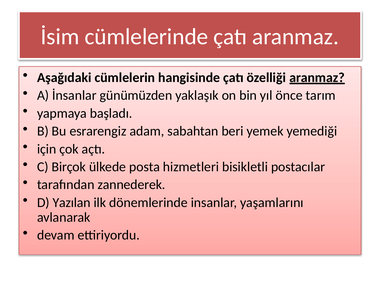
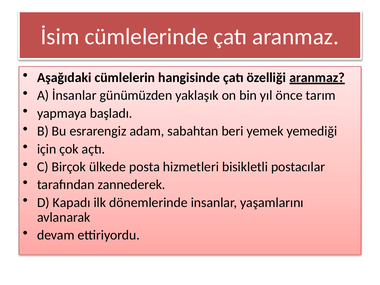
Yazılan: Yazılan -> Kapadı
